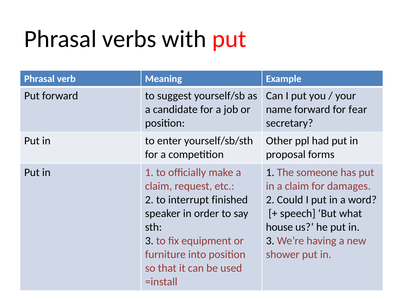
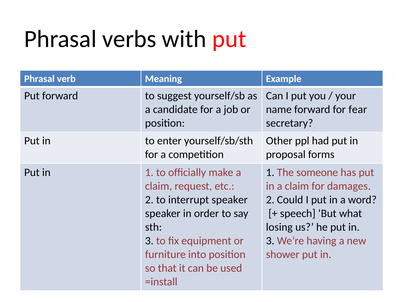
interrupt finished: finished -> speaker
house: house -> losing
